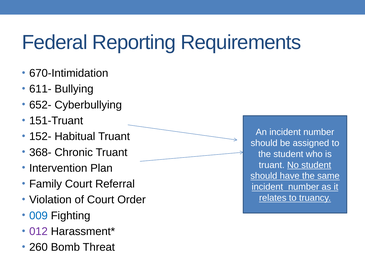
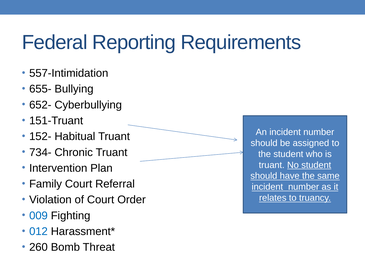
670-Intimidation: 670-Intimidation -> 557-Intimidation
611-: 611- -> 655-
368-: 368- -> 734-
012 colour: purple -> blue
